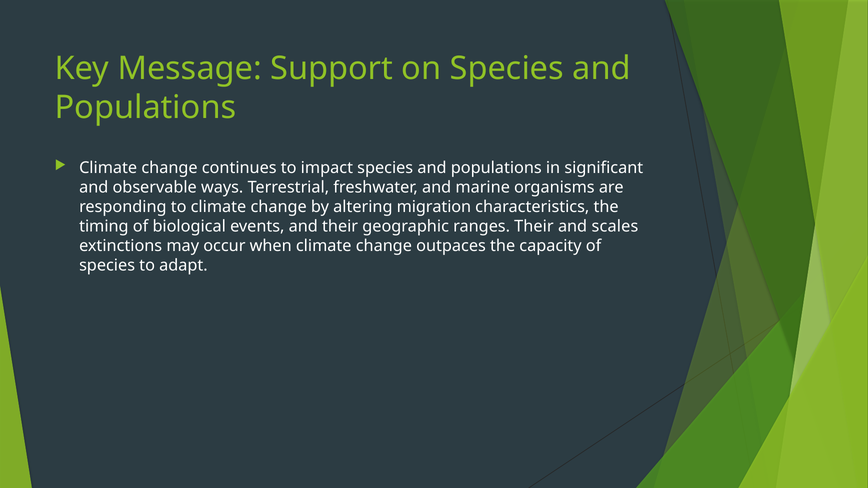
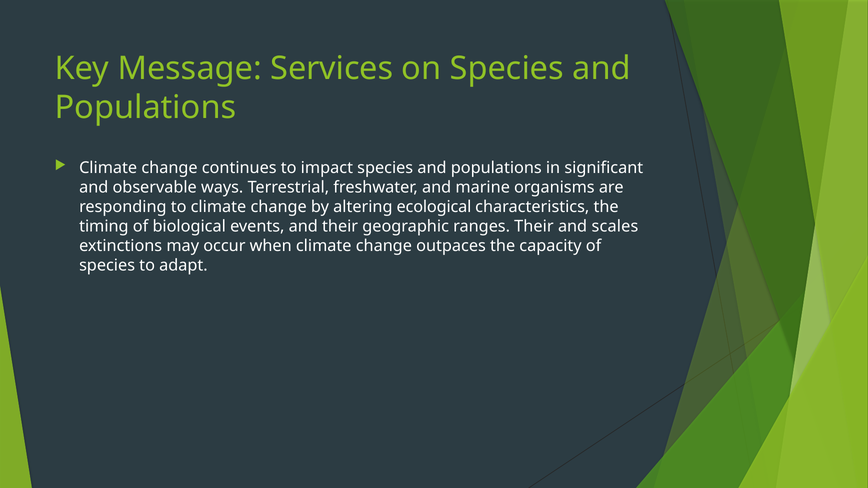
Support: Support -> Services
migration: migration -> ecological
